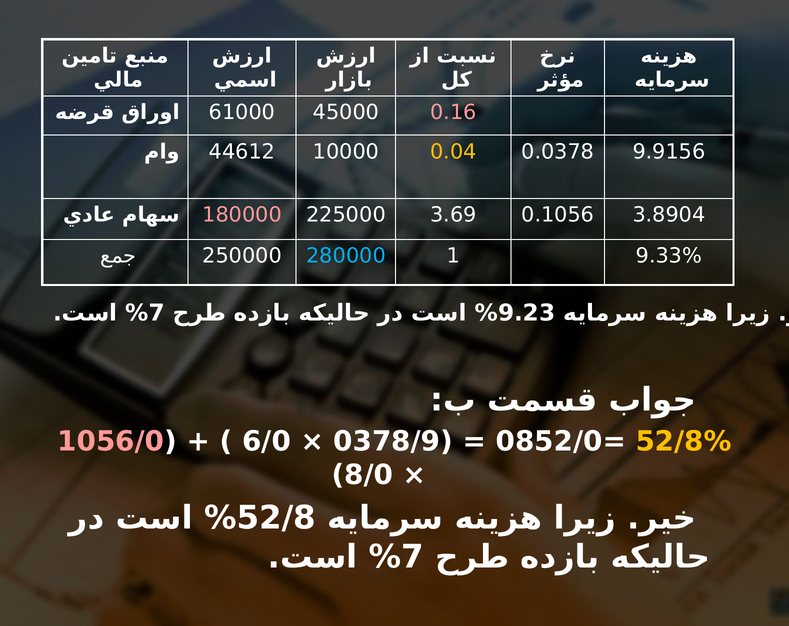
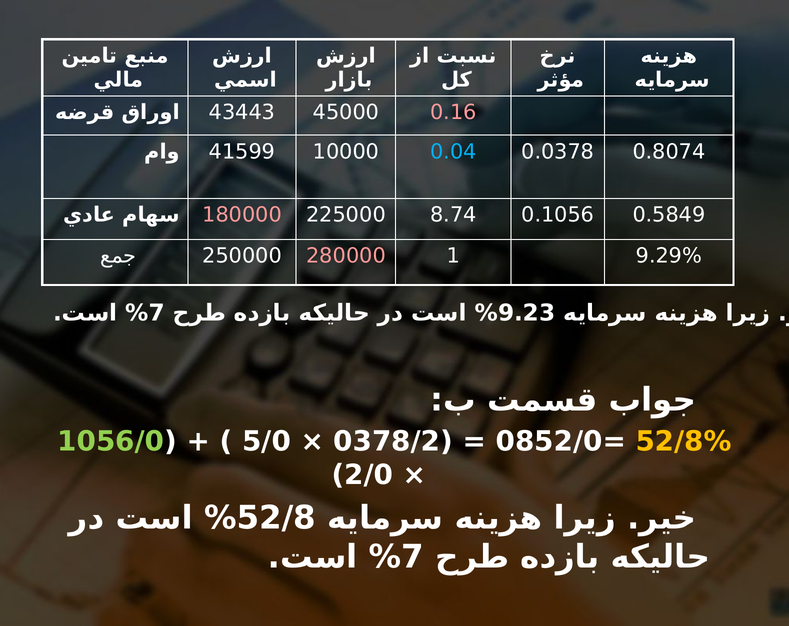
61000: 61000 -> 43443
44612: 44612 -> 41599
0.04 colour: yellow -> light blue
9.9156: 9.9156 -> 0.8074
3.69: 3.69 -> 8.74
3.8904: 3.8904 -> 0.5849
280000 colour: light blue -> pink
9.33%: 9.33% -> 9.29%
1056/0 colour: pink -> light green
6/0: 6/0 -> 5/0
0378/9: 0378/9 -> 0378/2
8/0: 8/0 -> 2/0
